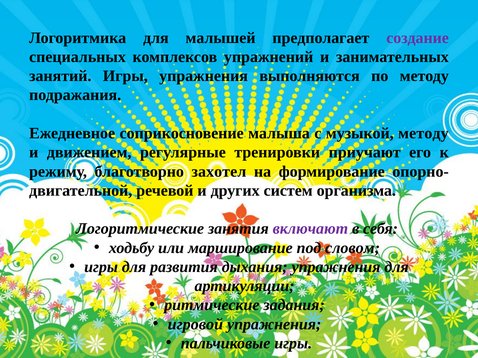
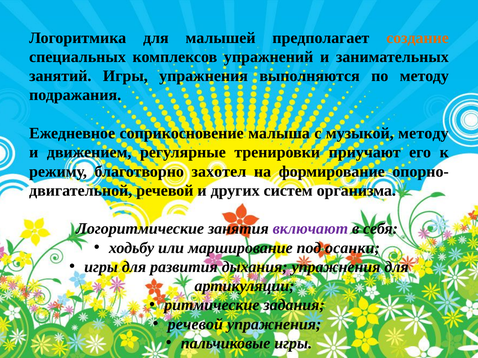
создание colour: purple -> orange
словом: словом -> осанки
игровой at (195, 325): игровой -> речевой
